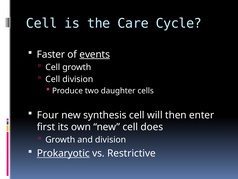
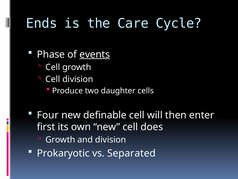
Cell at (42, 23): Cell -> Ends
Faster: Faster -> Phase
synthesis: synthesis -> definable
Prokaryotic underline: present -> none
Restrictive: Restrictive -> Separated
